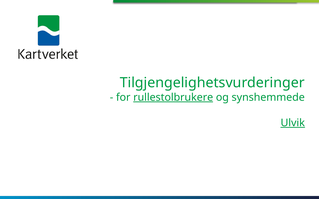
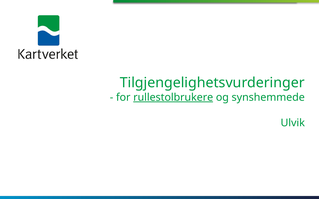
Ulvik underline: present -> none
